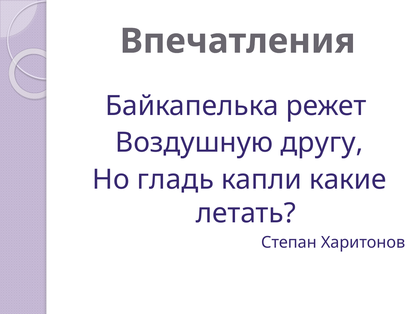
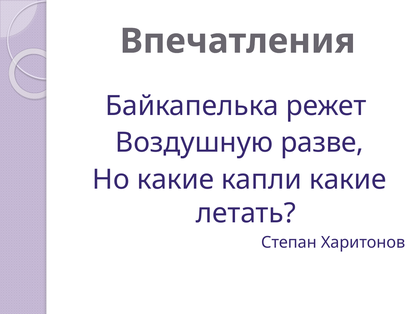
другу: другу -> разве
Но гладь: гладь -> какие
